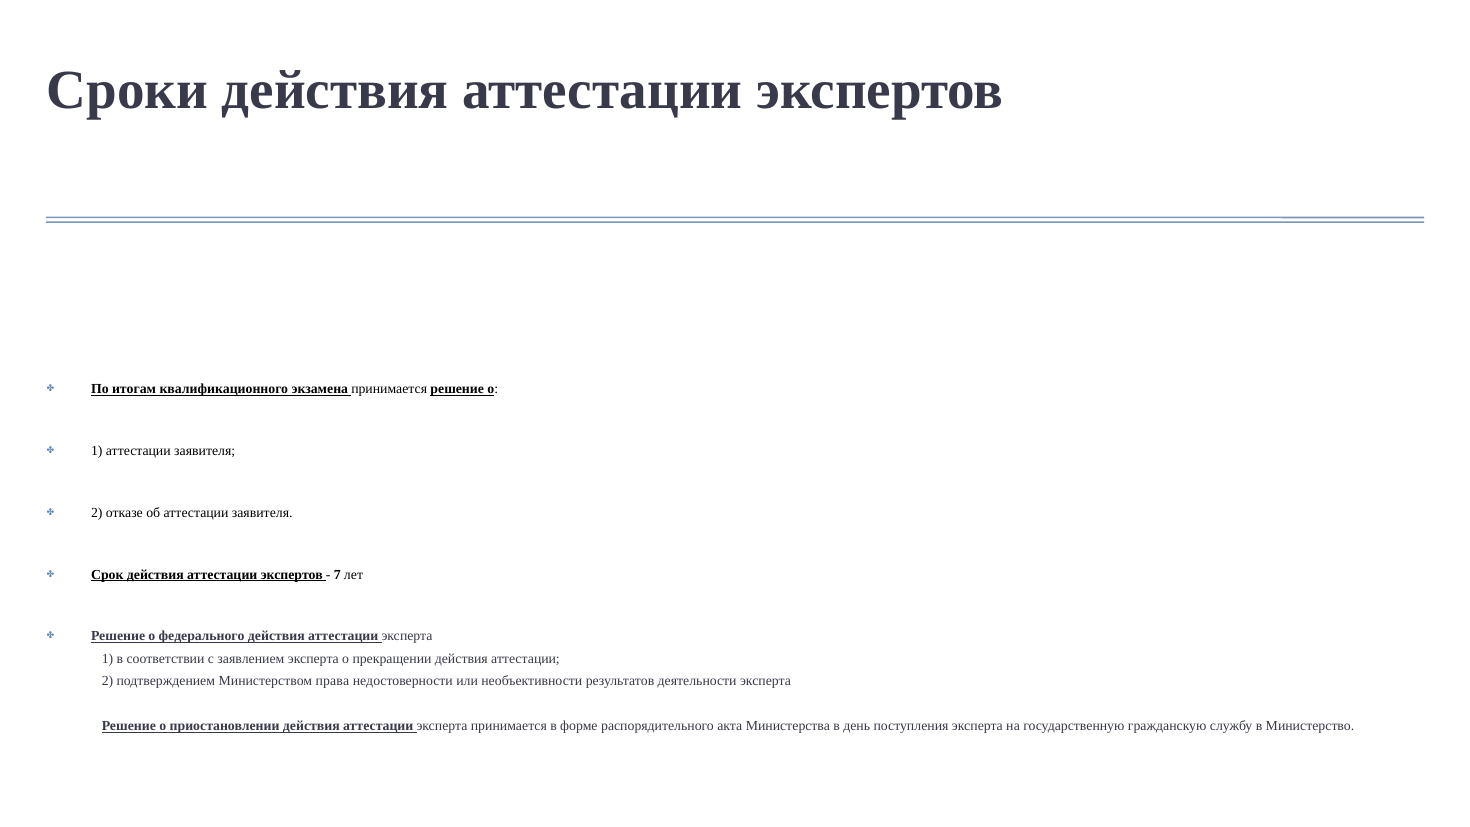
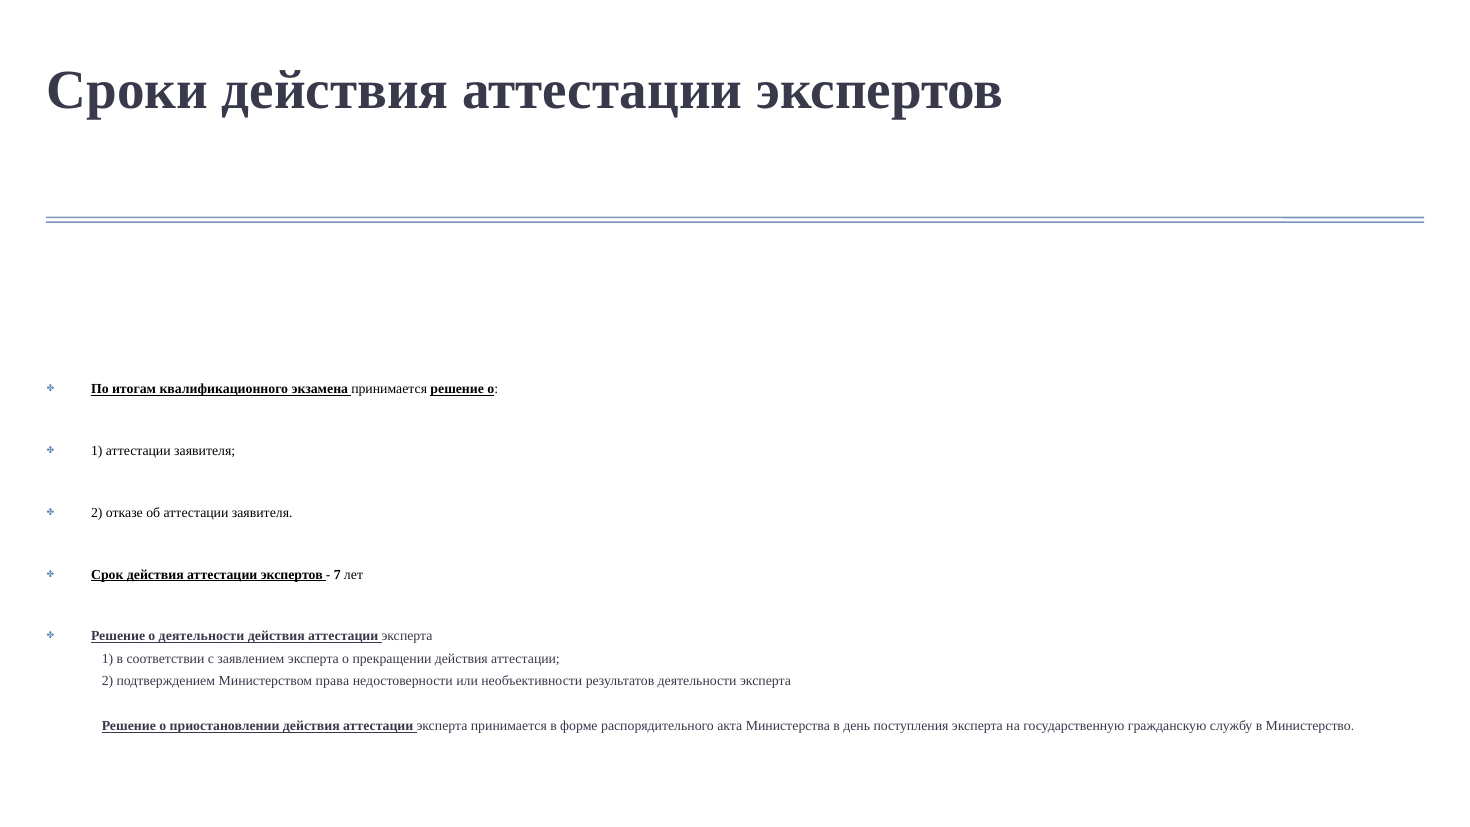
о федерального: федерального -> деятельности
